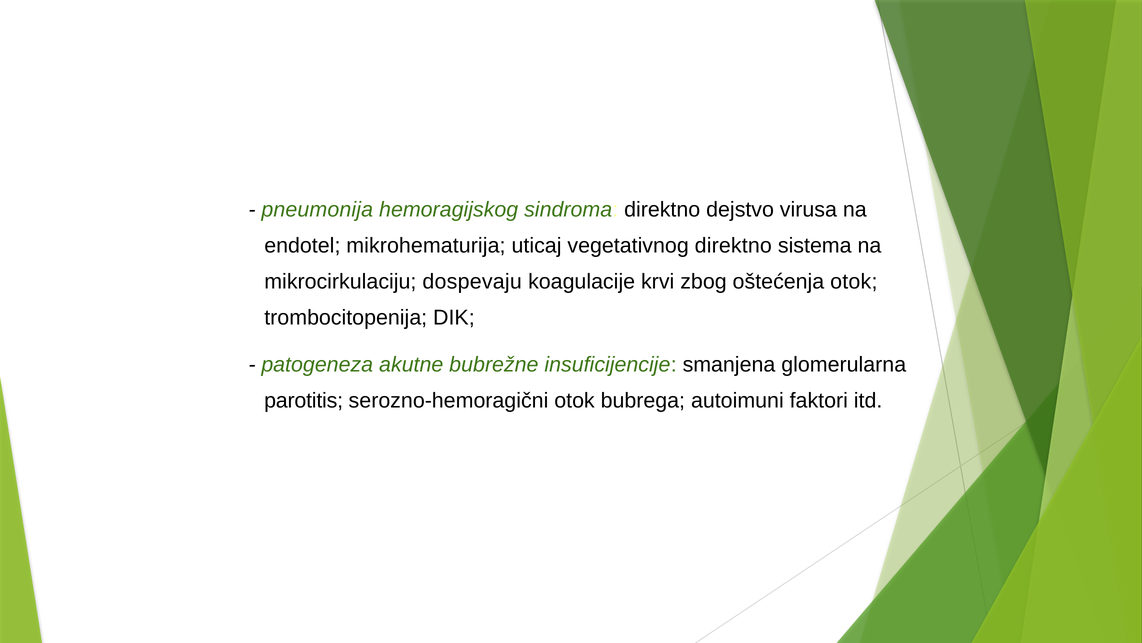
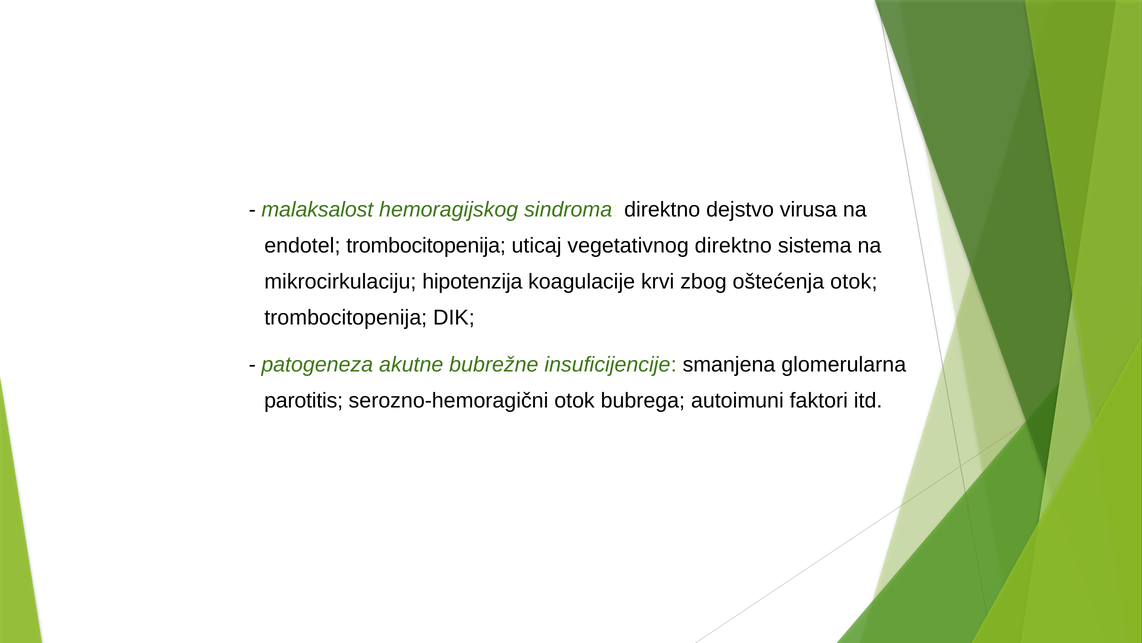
pneumonija: pneumonija -> malaksalost
endotel mikrohematurija: mikrohematurija -> trombocitopenija
dospevaju: dospevaju -> hipotenzija
